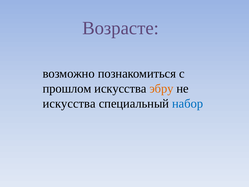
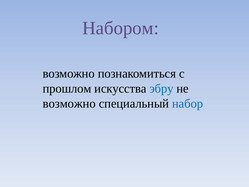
Возрасте: Возрасте -> Набором
эбру colour: orange -> blue
искусства at (69, 103): искусства -> возможно
